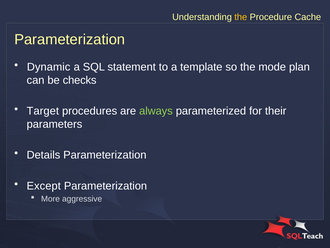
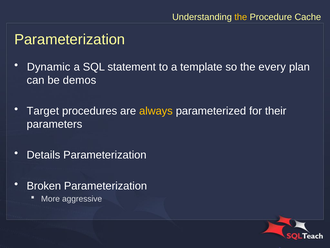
mode: mode -> every
checks: checks -> demos
always colour: light green -> yellow
Except: Except -> Broken
